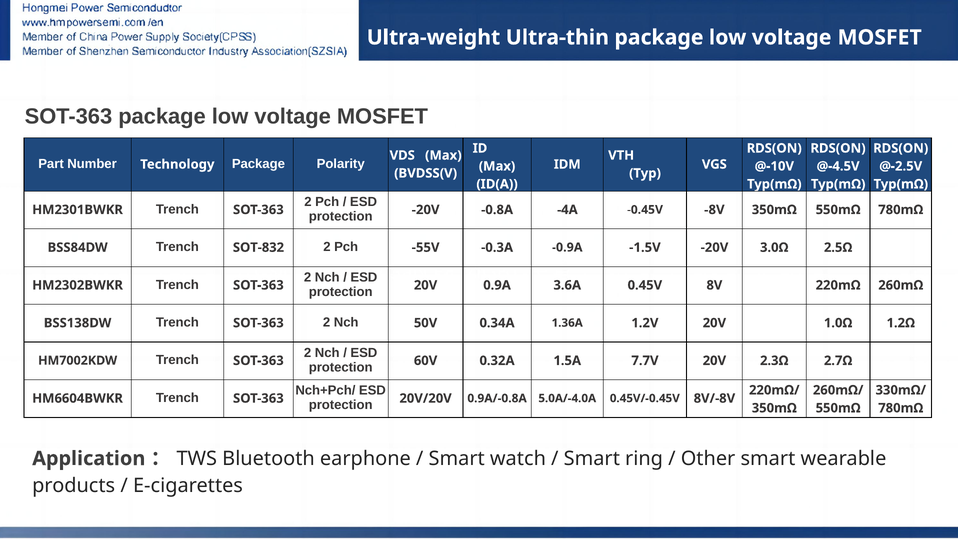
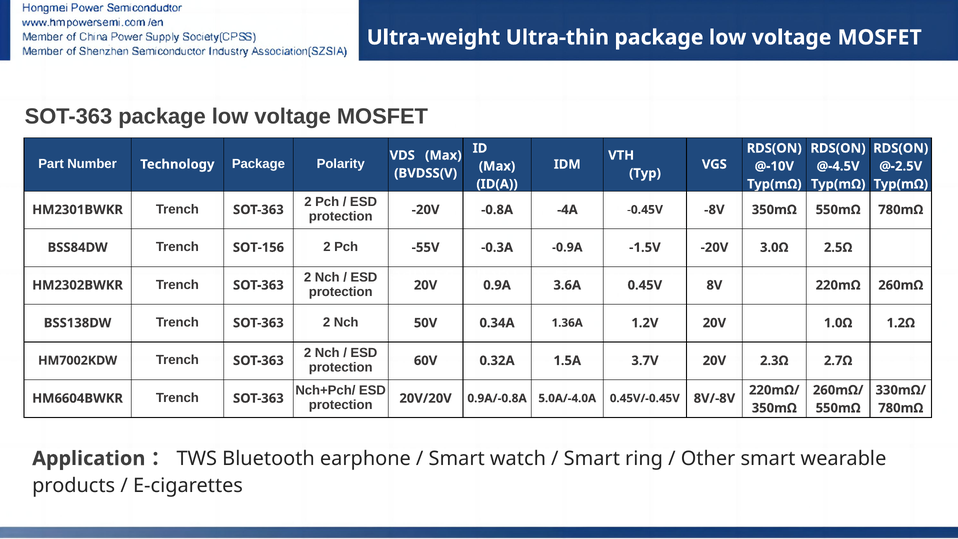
SOT-832: SOT-832 -> SOT-156
7.7V: 7.7V -> 3.7V
